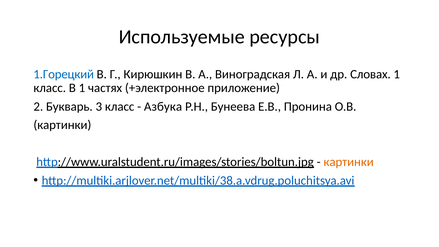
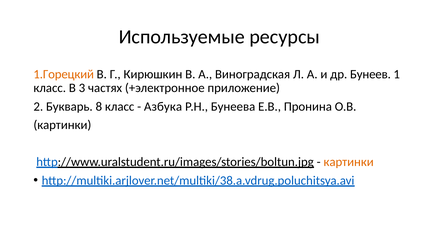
1.Горецкий colour: blue -> orange
Словах: Словах -> Бунеев
В 1: 1 -> 3
3: 3 -> 8
